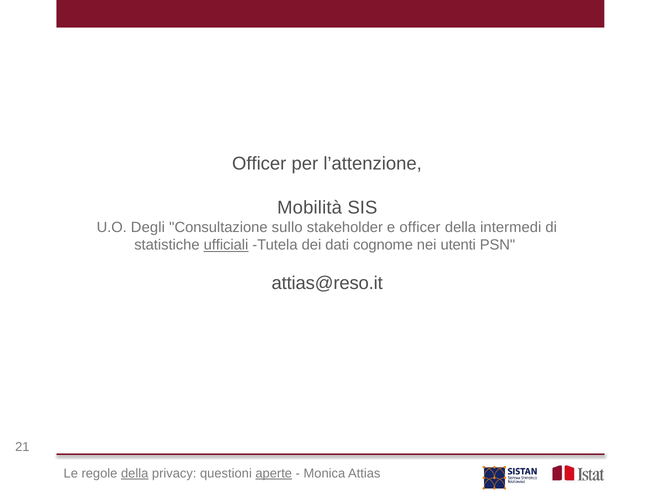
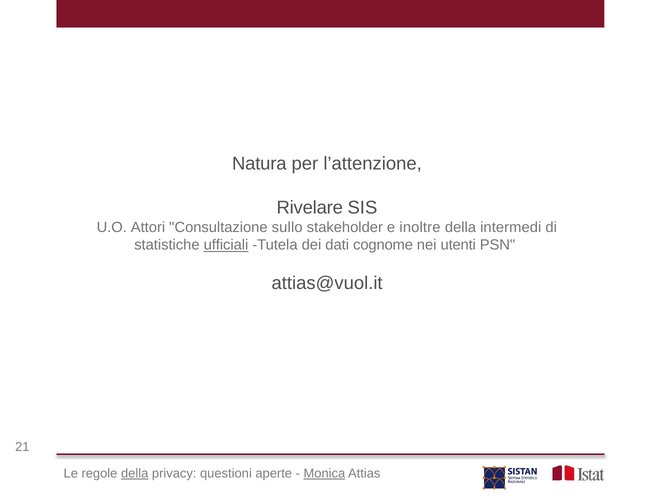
Officer at (259, 163): Officer -> Natura
Mobilità: Mobilità -> Rivelare
Degli: Degli -> Attori
e officer: officer -> inoltre
attias@reso.it: attias@reso.it -> attias@vuol.it
aperte underline: present -> none
Monica underline: none -> present
